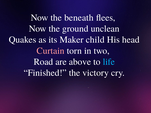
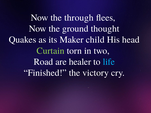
beneath: beneath -> through
unclean: unclean -> thought
Curtain colour: pink -> light green
above: above -> healer
